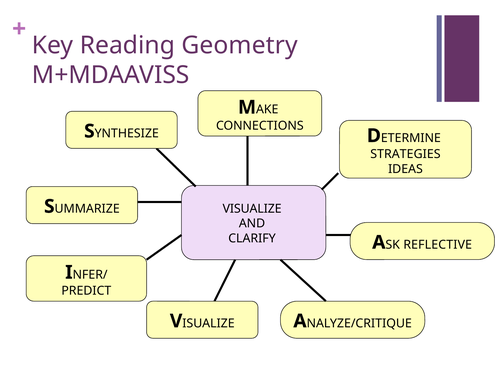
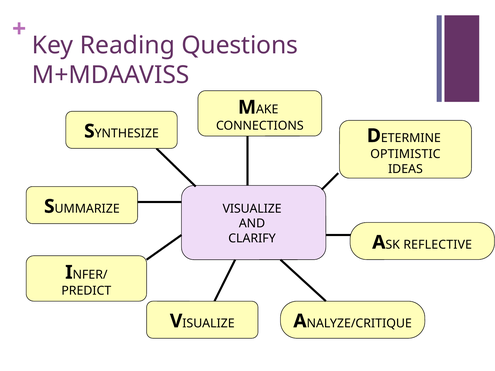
Geometry: Geometry -> Questions
STRATEGIES: STRATEGIES -> OPTIMISTIC
